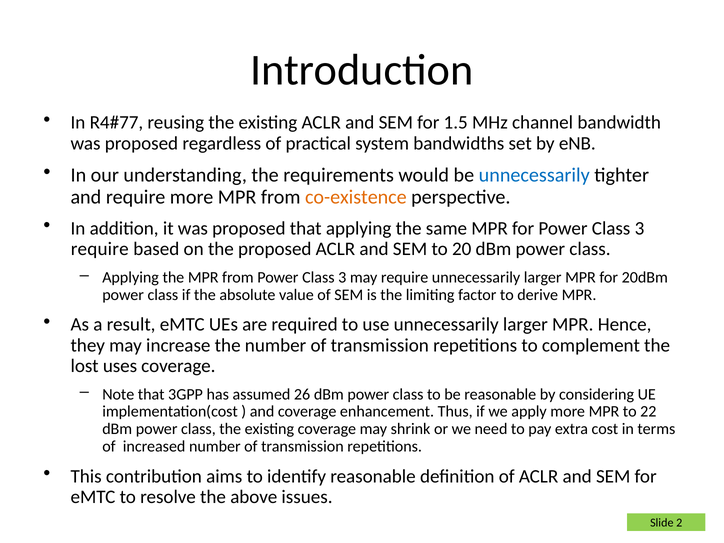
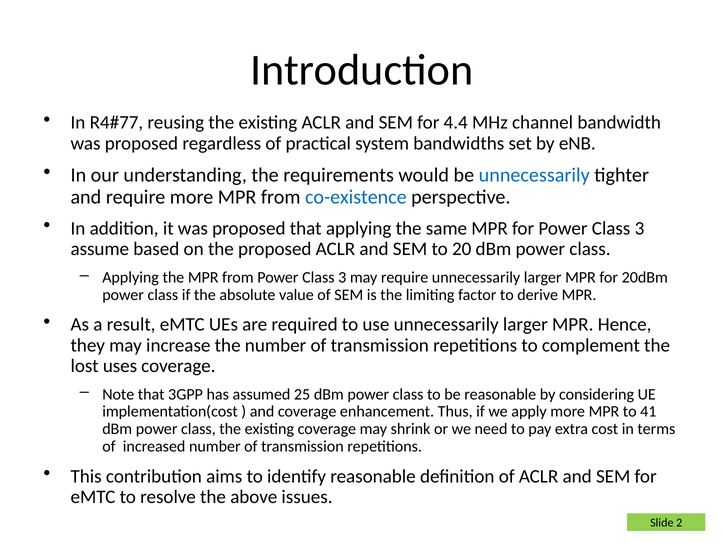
1.5: 1.5 -> 4.4
co-existence colour: orange -> blue
require at (100, 249): require -> assume
26: 26 -> 25
22: 22 -> 41
